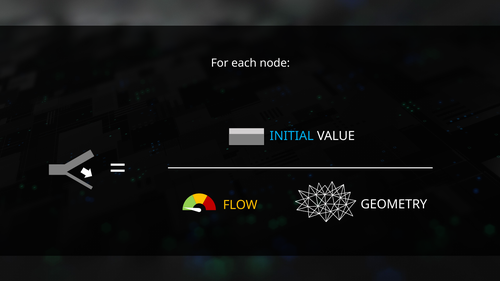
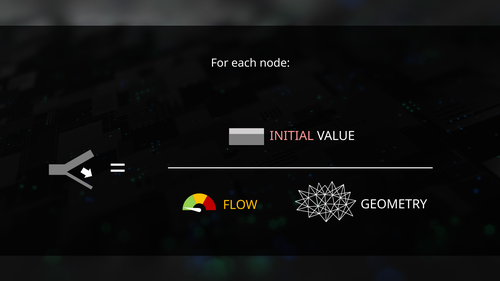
INITIAL colour: light blue -> pink
